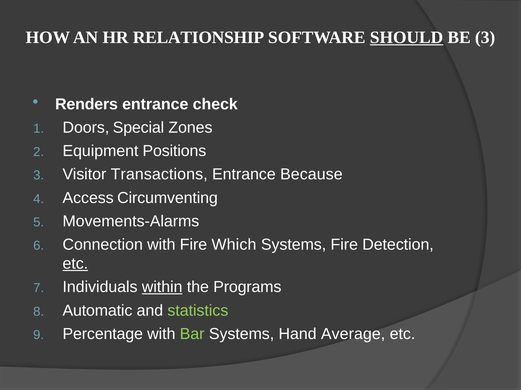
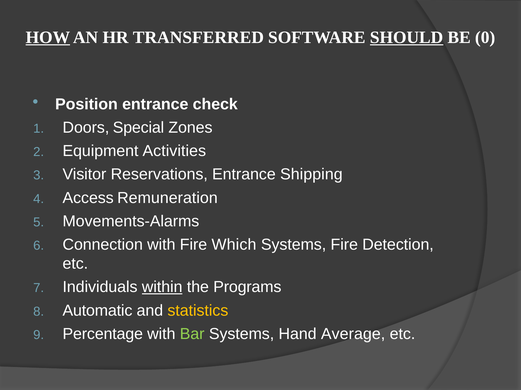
HOW underline: none -> present
RELATIONSHIP: RELATIONSHIP -> TRANSFERRED
BE 3: 3 -> 0
Renders: Renders -> Position
Positions: Positions -> Activities
Transactions: Transactions -> Reservations
Because: Because -> Shipping
Circumventing: Circumventing -> Remuneration
etc at (75, 264) underline: present -> none
statistics colour: light green -> yellow
